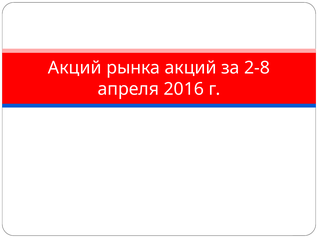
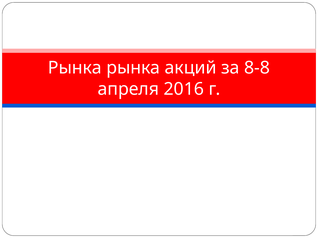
Акций at (75, 68): Акций -> Рынка
2-8: 2-8 -> 8-8
